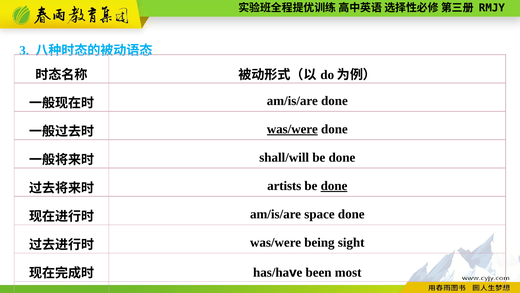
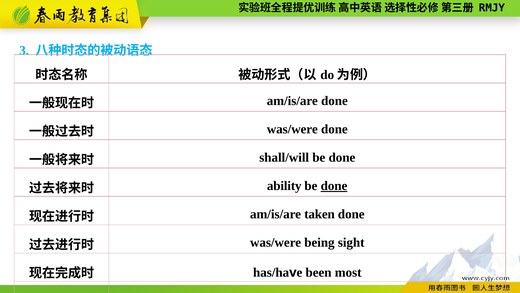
was/were at (292, 129) underline: present -> none
artists: artists -> ability
space: space -> taken
